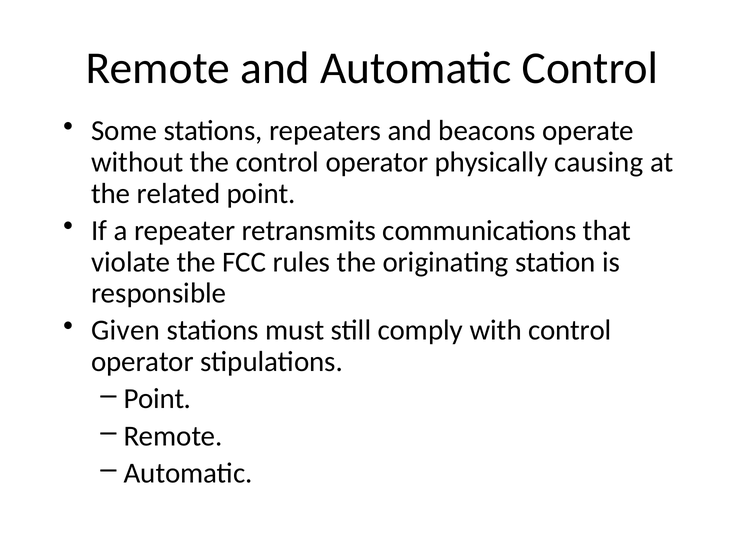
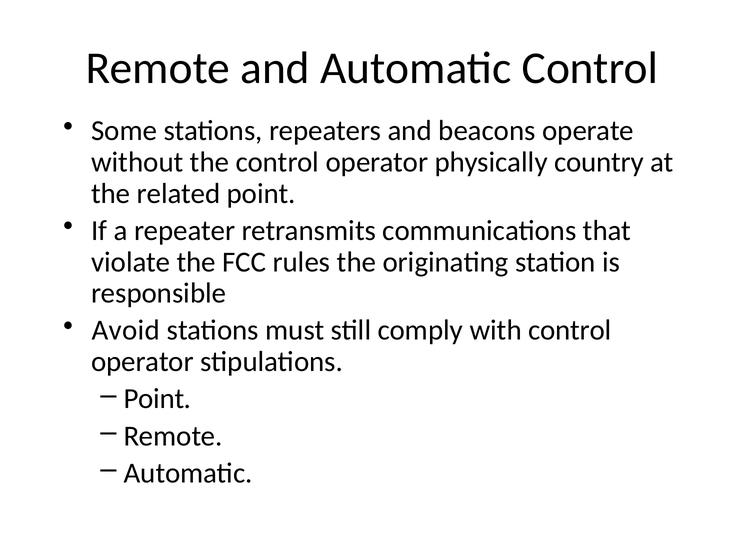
causing: causing -> country
Given: Given -> Avoid
